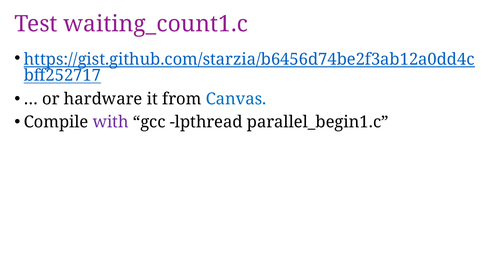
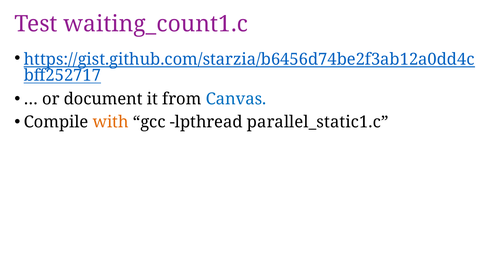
hardware: hardware -> document
with colour: purple -> orange
parallel_begin1.c: parallel_begin1.c -> parallel_static1.c
